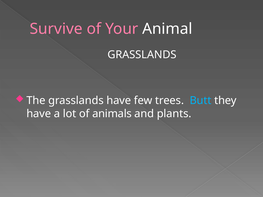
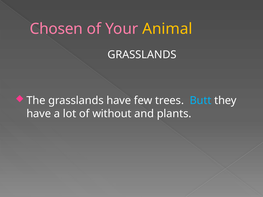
Survive: Survive -> Chosen
Animal colour: white -> yellow
animals: animals -> without
